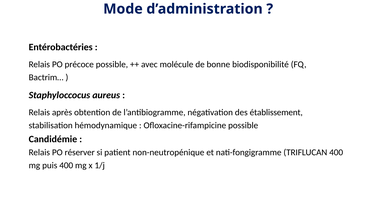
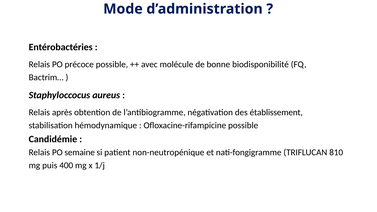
réserver: réserver -> semaine
TRIFLUCAN 400: 400 -> 810
